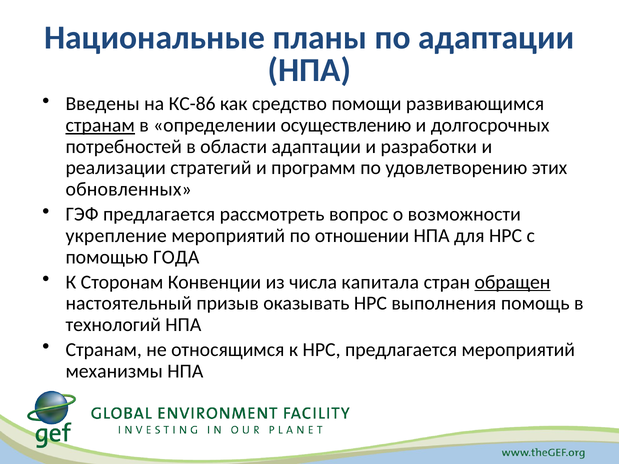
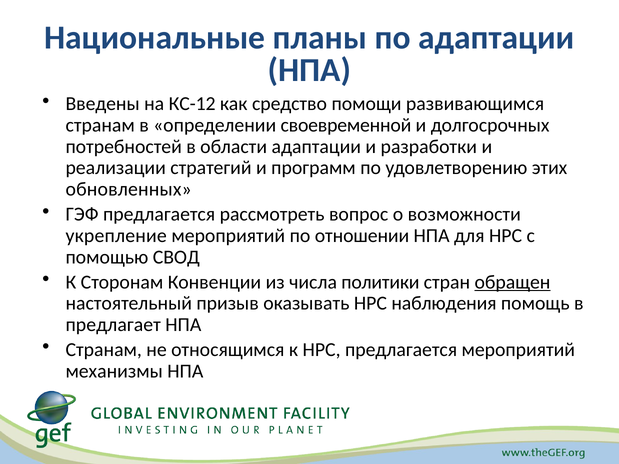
КС-86: КС-86 -> КС-12
странам at (100, 125) underline: present -> none
осуществлению: осуществлению -> своевременной
ГОДА: ГОДА -> СВОД
капитала: капитала -> политики
выполнения: выполнения -> наблюдения
технологий: технологий -> предлагает
